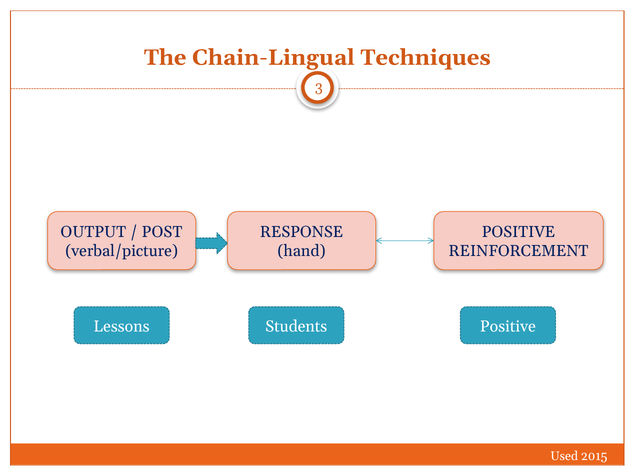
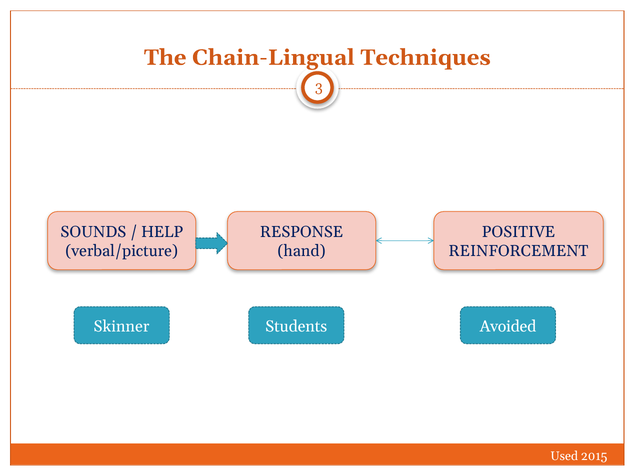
OUTPUT: OUTPUT -> SOUNDS
POST: POST -> HELP
Lessons: Lessons -> Skinner
Students Positive: Positive -> Avoided
